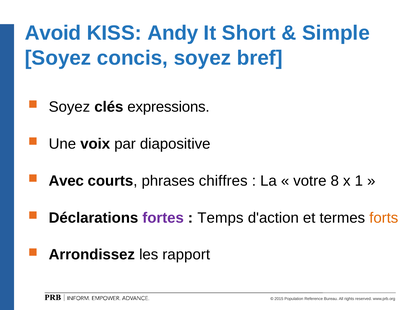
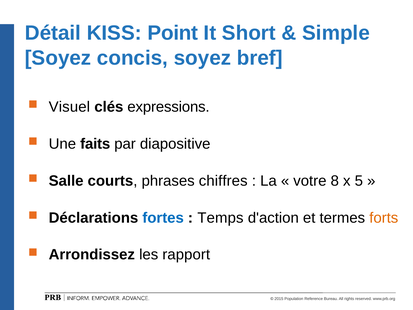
Avoid: Avoid -> Détail
Andy: Andy -> Point
Soyez at (69, 107): Soyez -> Visuel
voix: voix -> faits
Avec: Avec -> Salle
1: 1 -> 5
fortes colour: purple -> blue
